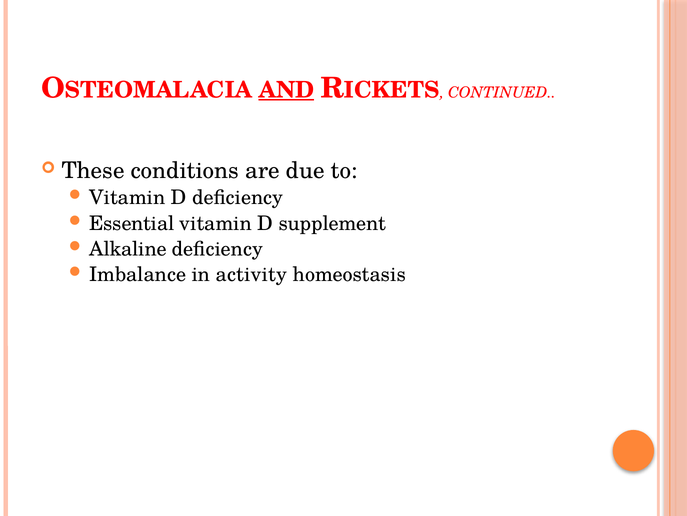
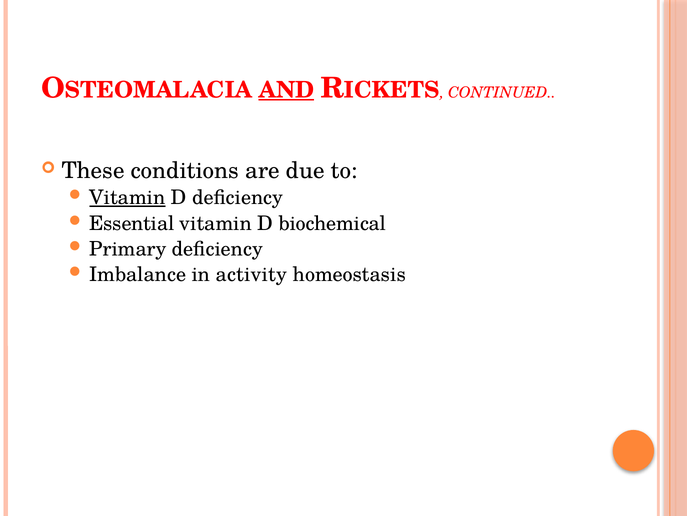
Vitamin at (127, 197) underline: none -> present
supplement: supplement -> biochemical
Alkaline: Alkaline -> Primary
